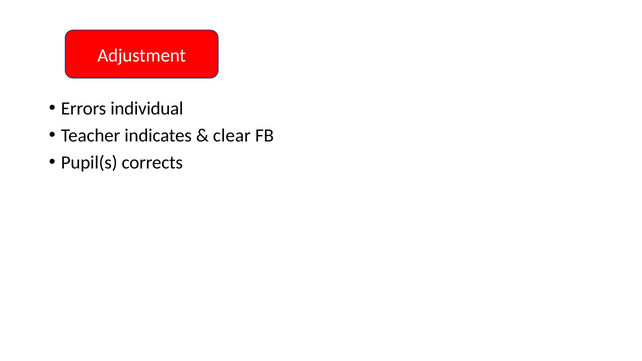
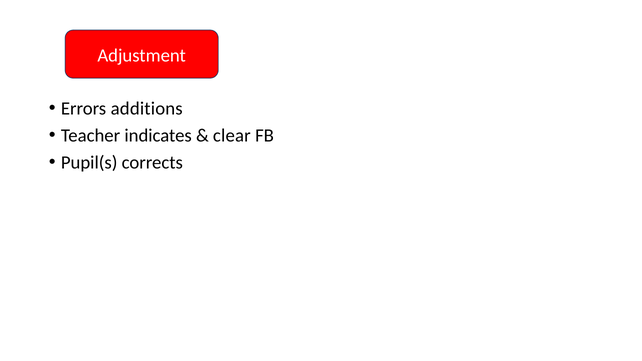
individual: individual -> additions
